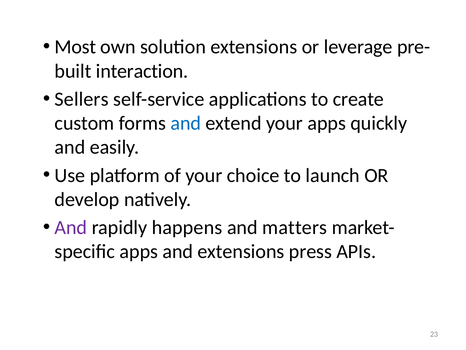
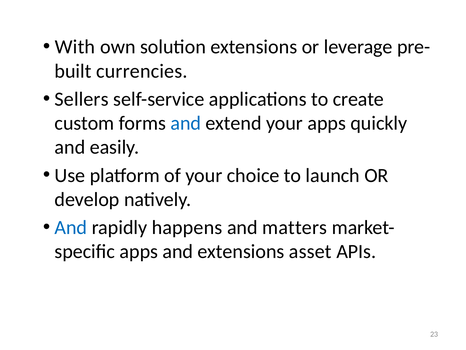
Most: Most -> With
interaction: interaction -> currencies
And at (71, 227) colour: purple -> blue
press: press -> asset
